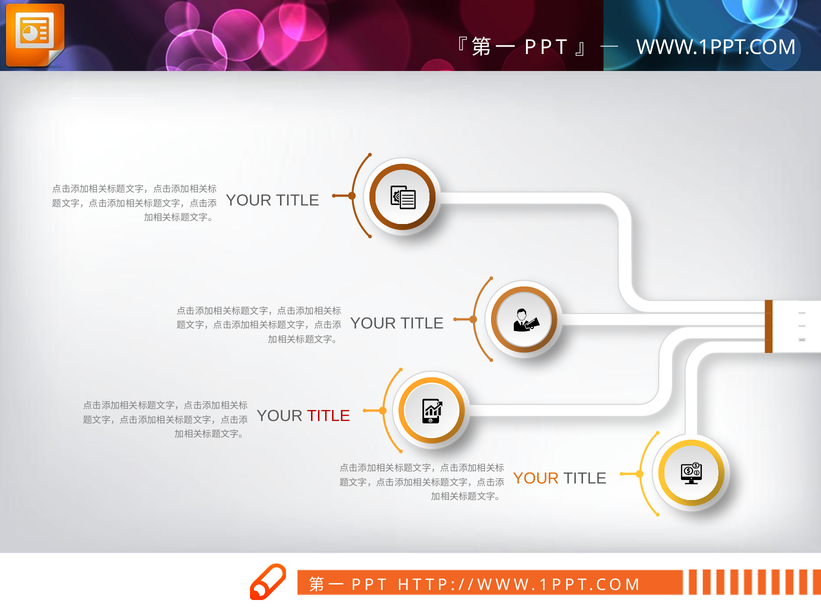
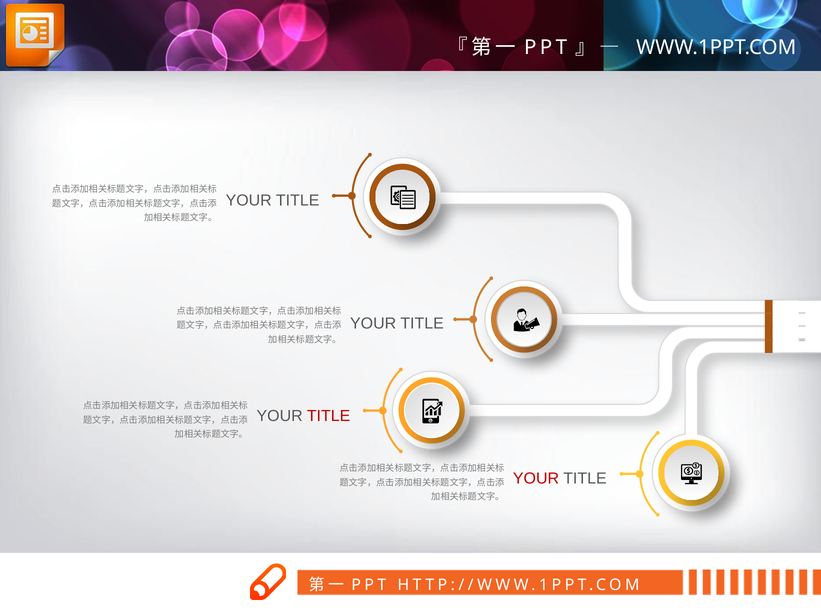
YOUR at (536, 478) colour: orange -> red
